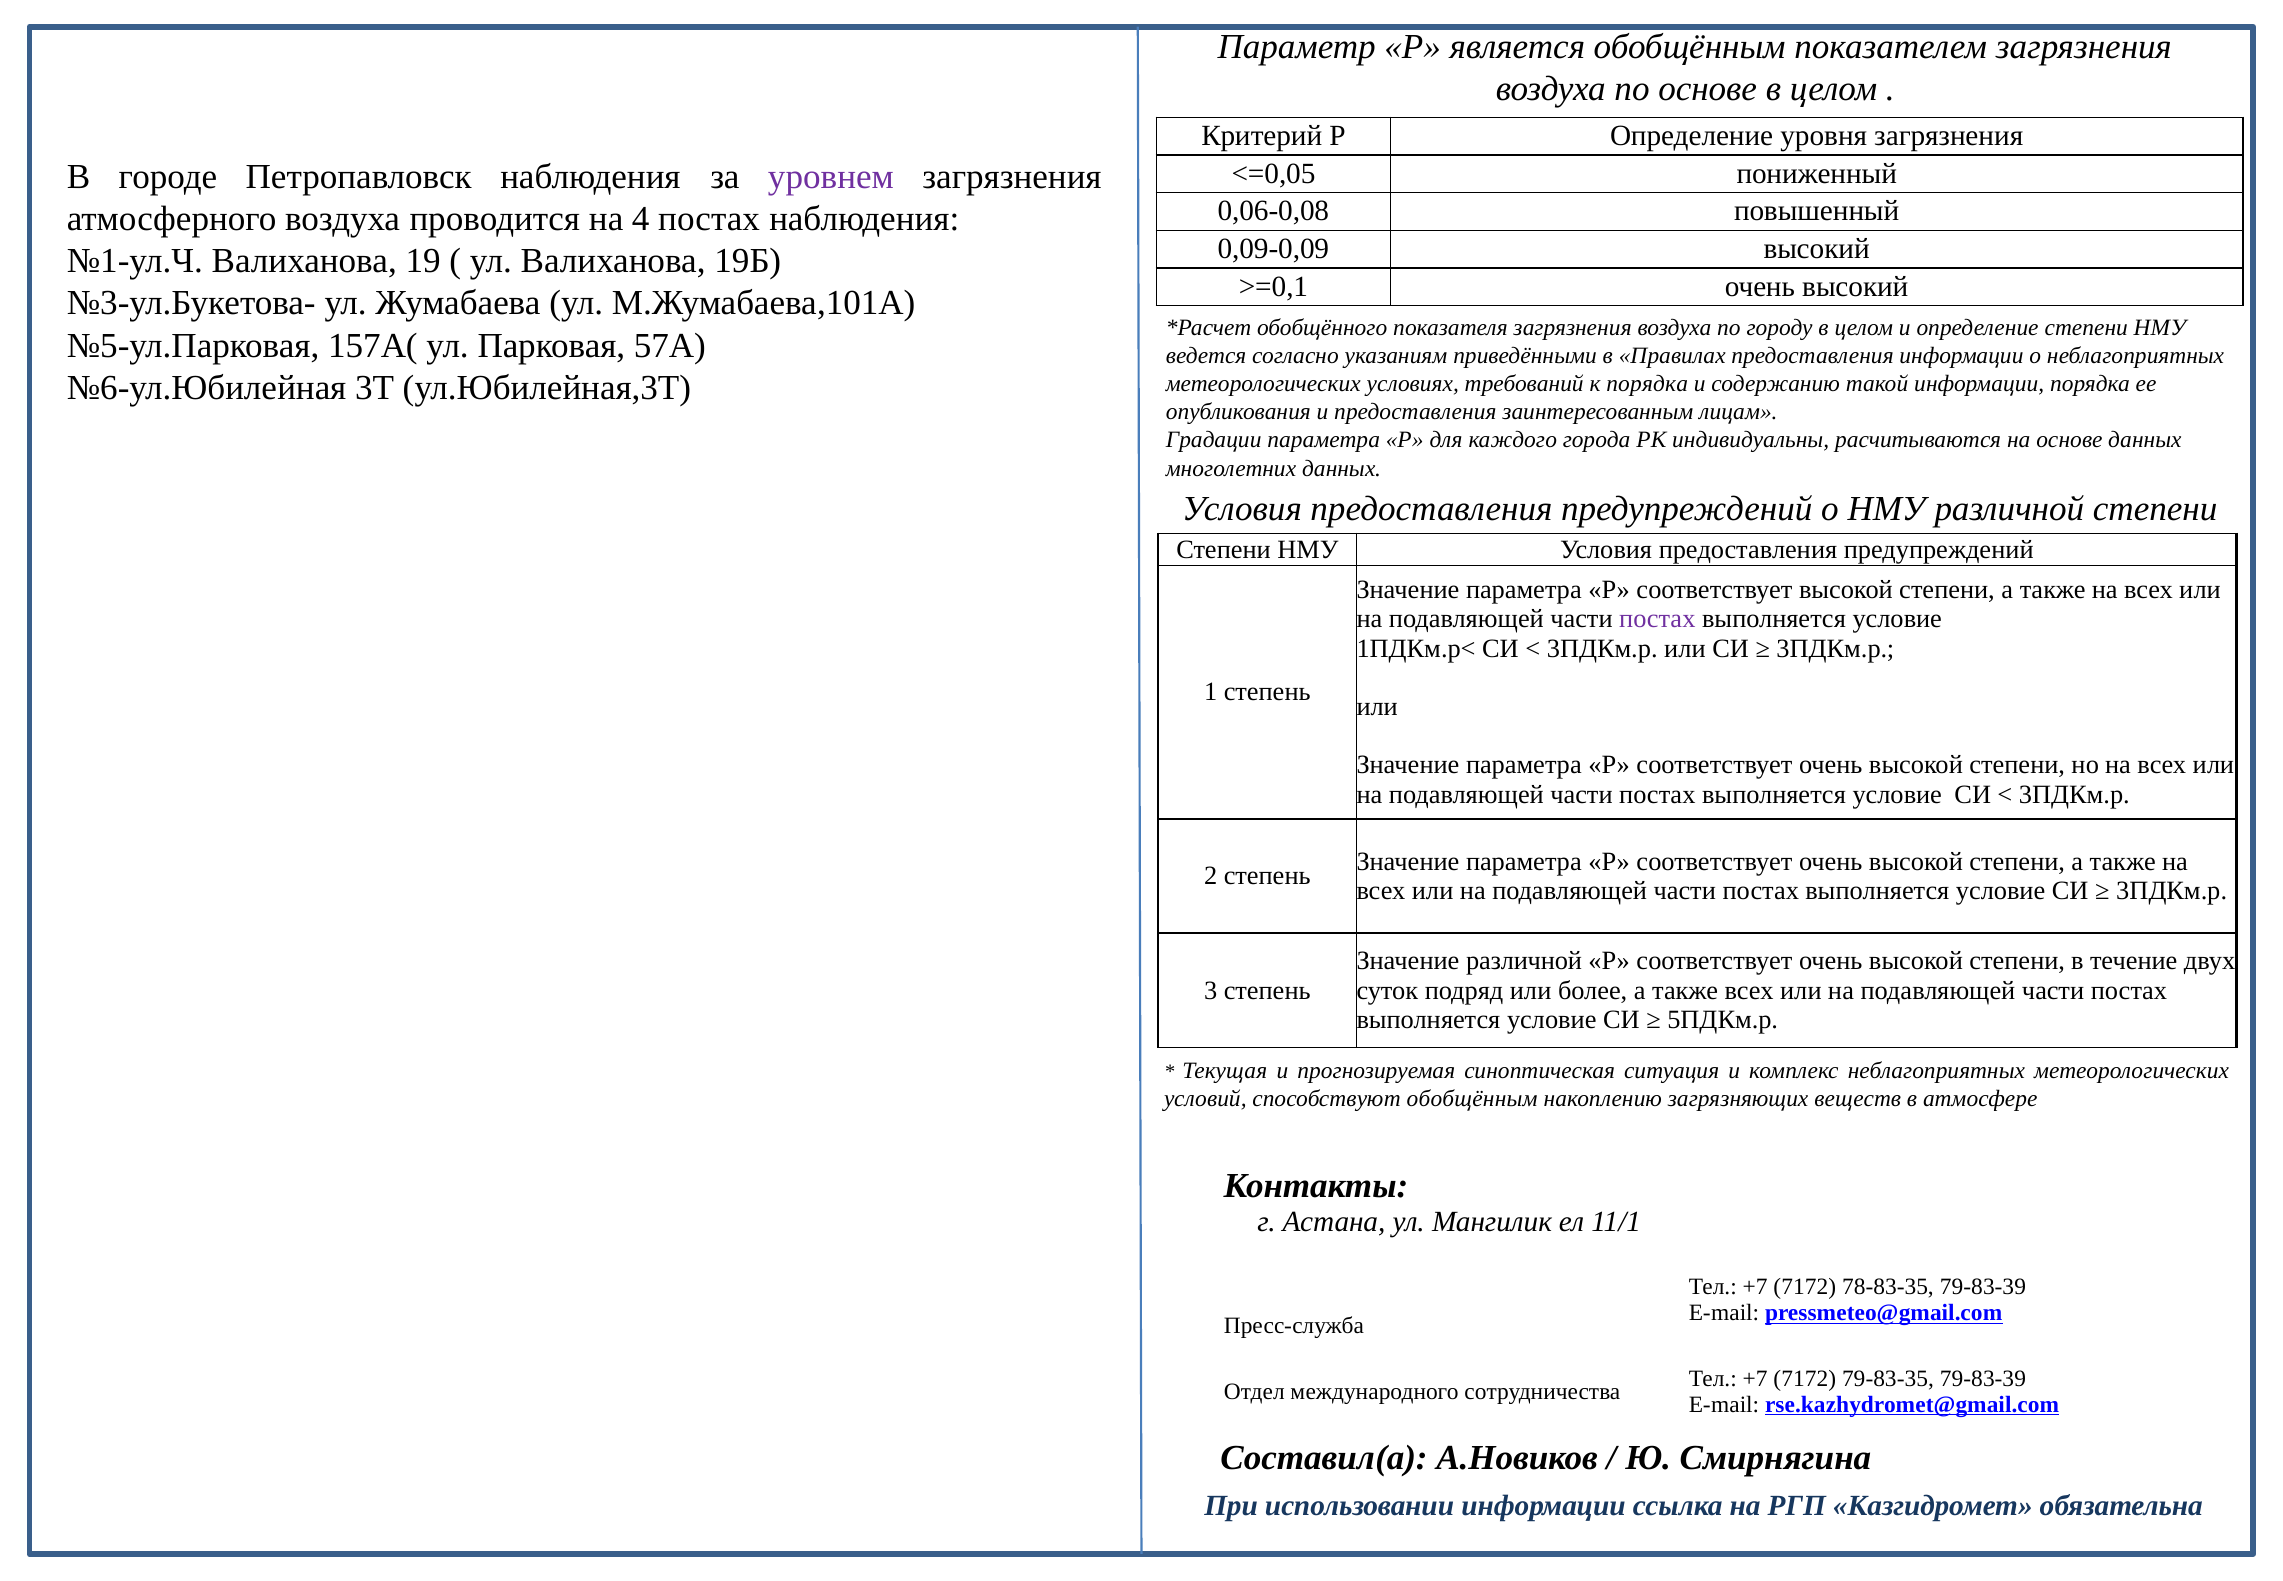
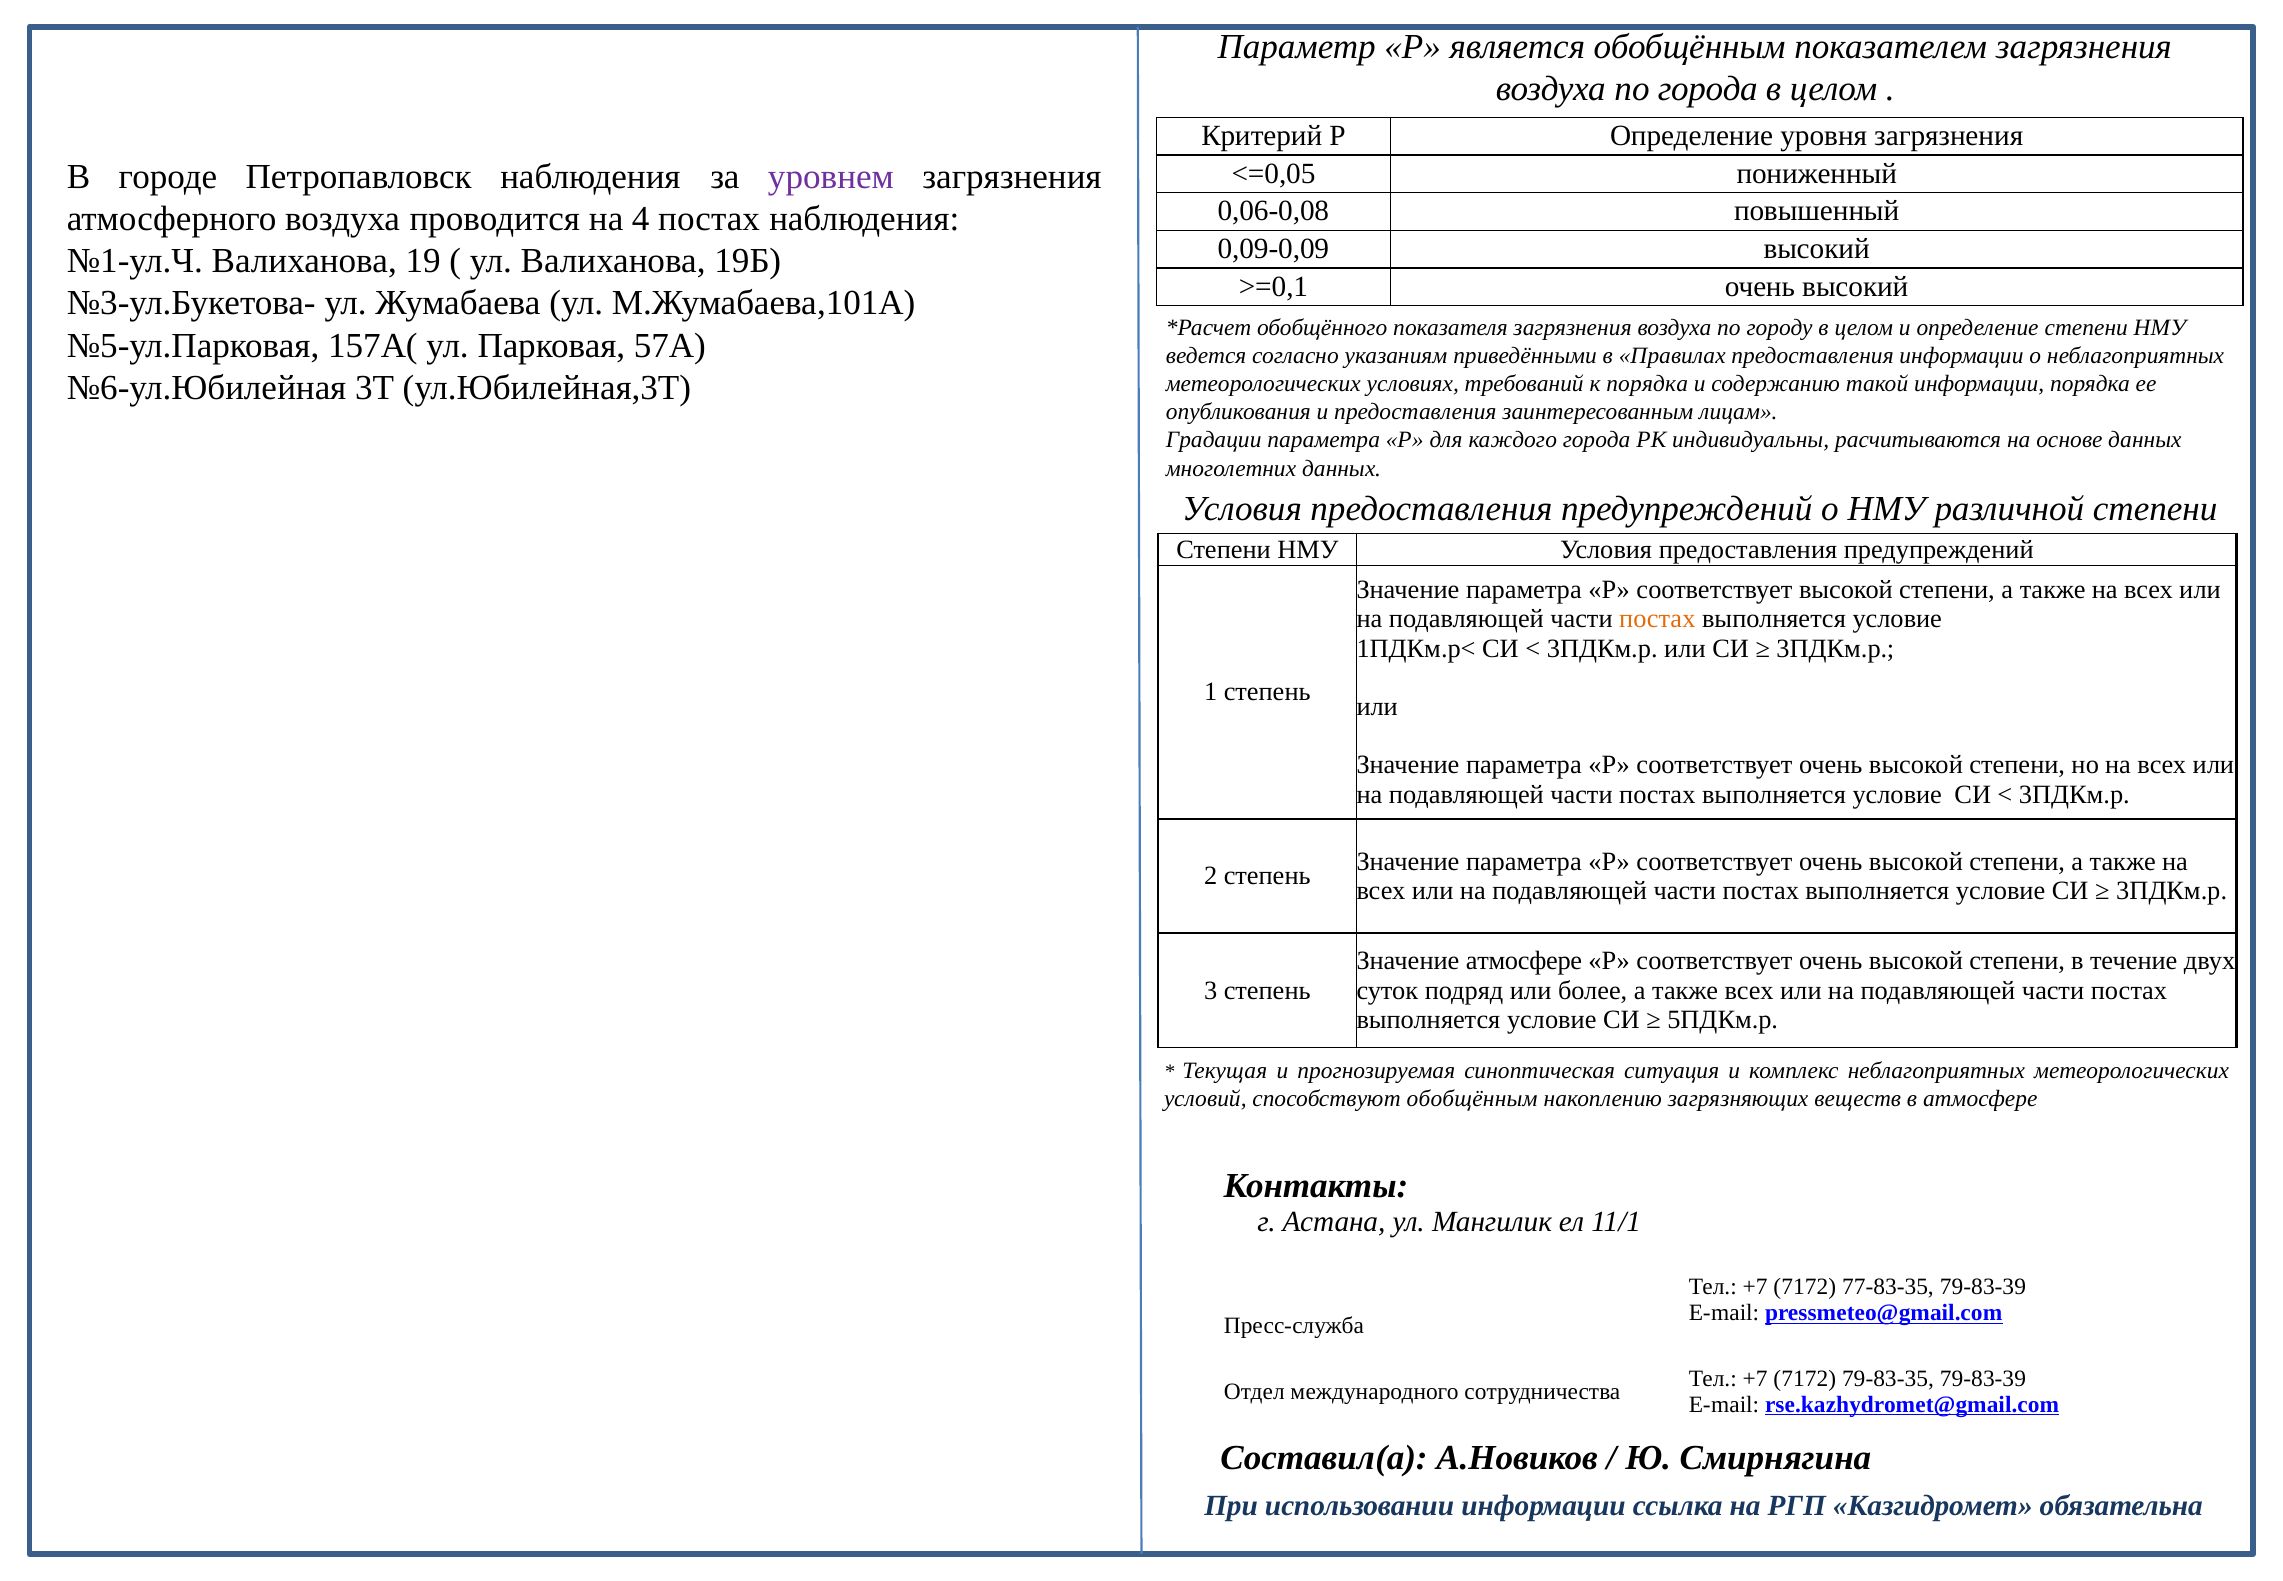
по основе: основе -> города
постах at (1657, 619) colour: purple -> orange
Значение различной: различной -> атмосфере
78-83-35: 78-83-35 -> 77-83-35
